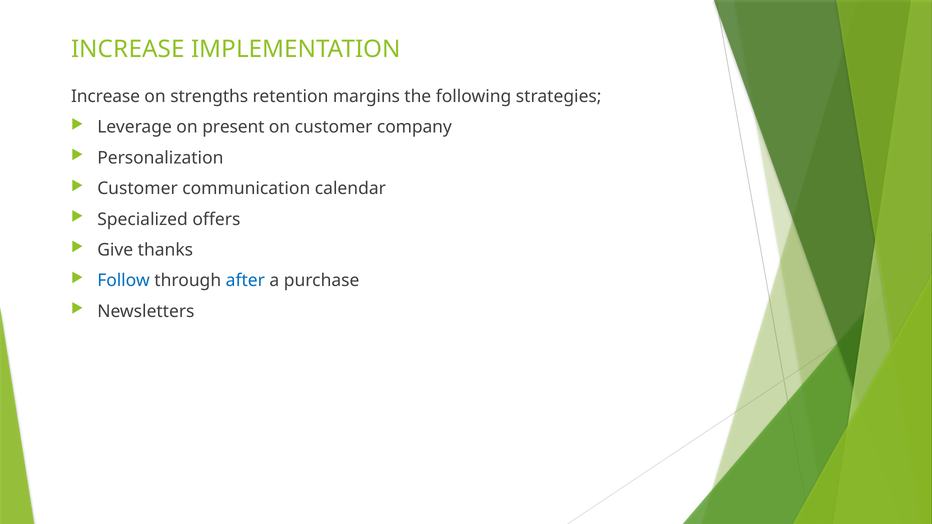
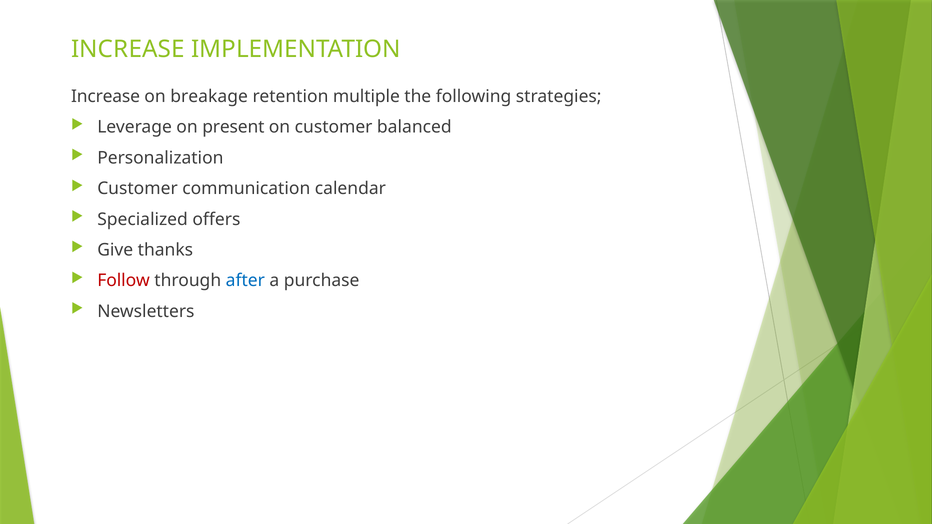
strengths: strengths -> breakage
margins: margins -> multiple
company: company -> balanced
Follow colour: blue -> red
